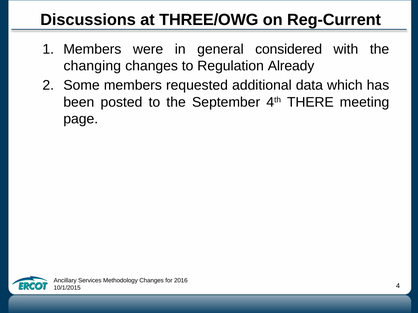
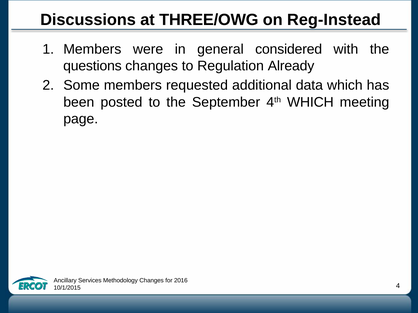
Reg-Current: Reg-Current -> Reg-Instead
changing: changing -> questions
4th THERE: THERE -> WHICH
